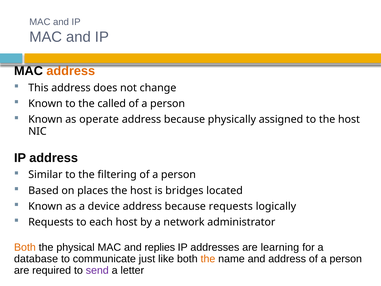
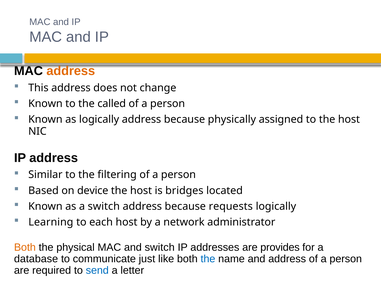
as operate: operate -> logically
places: places -> device
a device: device -> switch
Requests at (51, 222): Requests -> Learning
and replies: replies -> switch
learning: learning -> provides
the at (208, 259) colour: orange -> blue
send colour: purple -> blue
